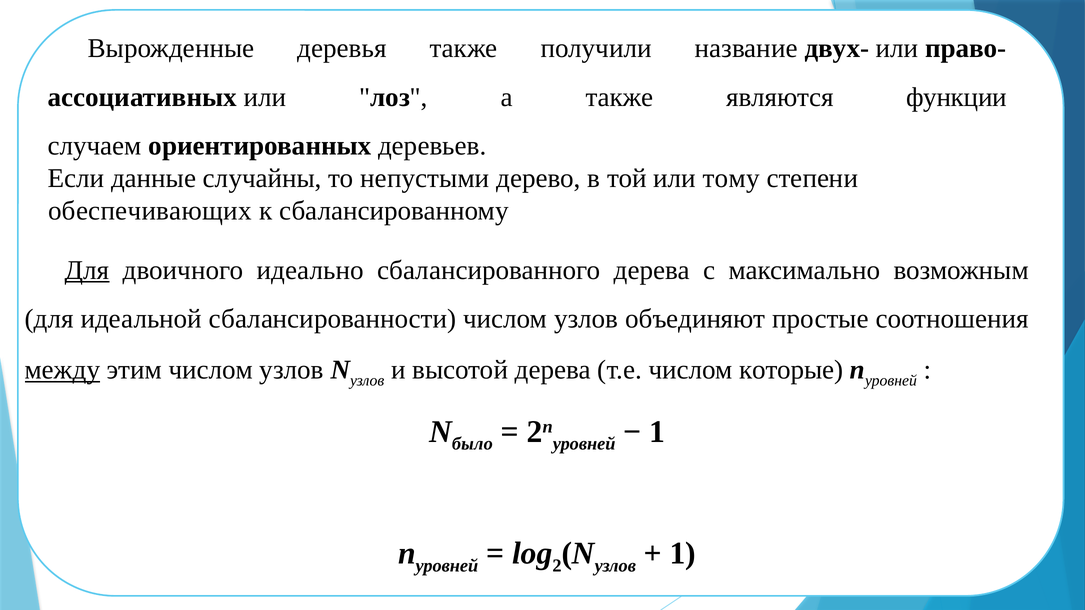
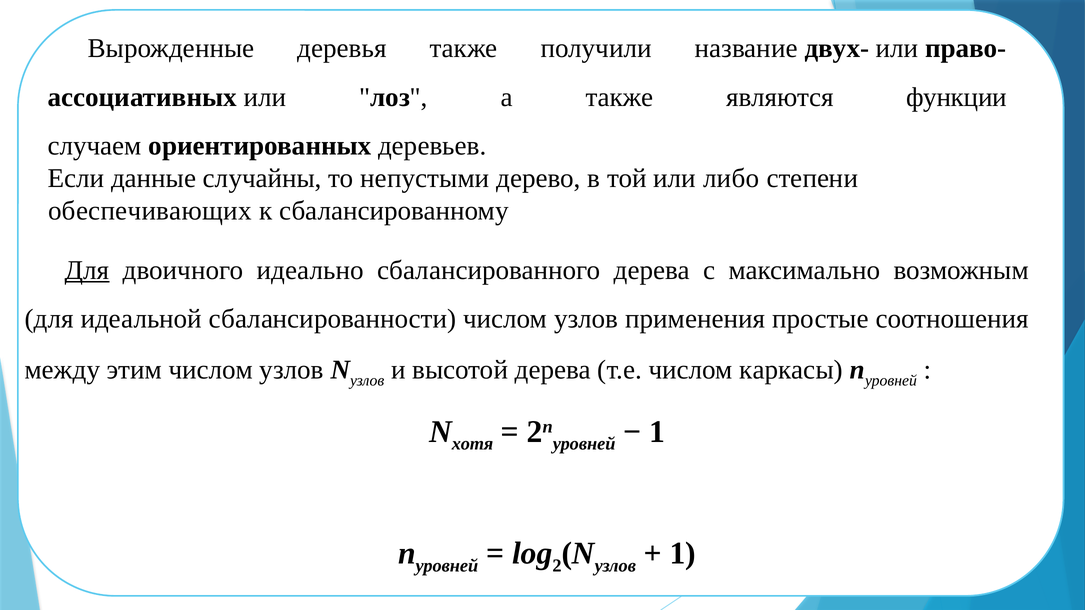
тому: тому -> либо
объединяют: объединяют -> применения
между underline: present -> none
которые: которые -> каркасы
было: было -> хотя
